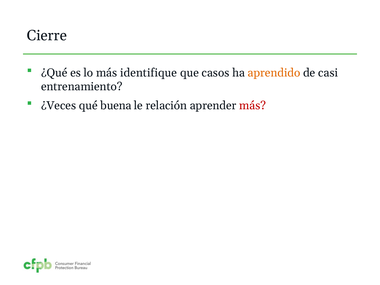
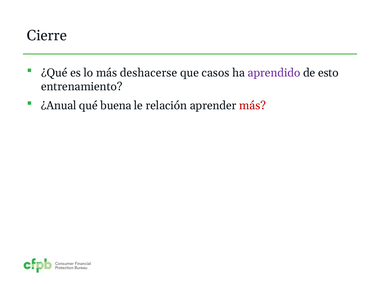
identifique: identifique -> deshacerse
aprendido colour: orange -> purple
casi: casi -> esto
¿Veces: ¿Veces -> ¿Anual
